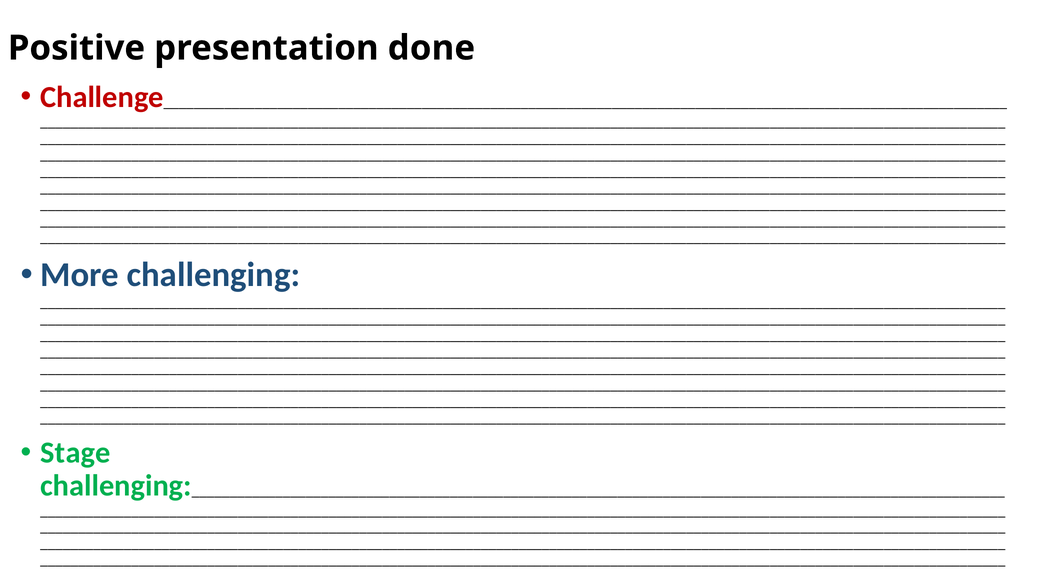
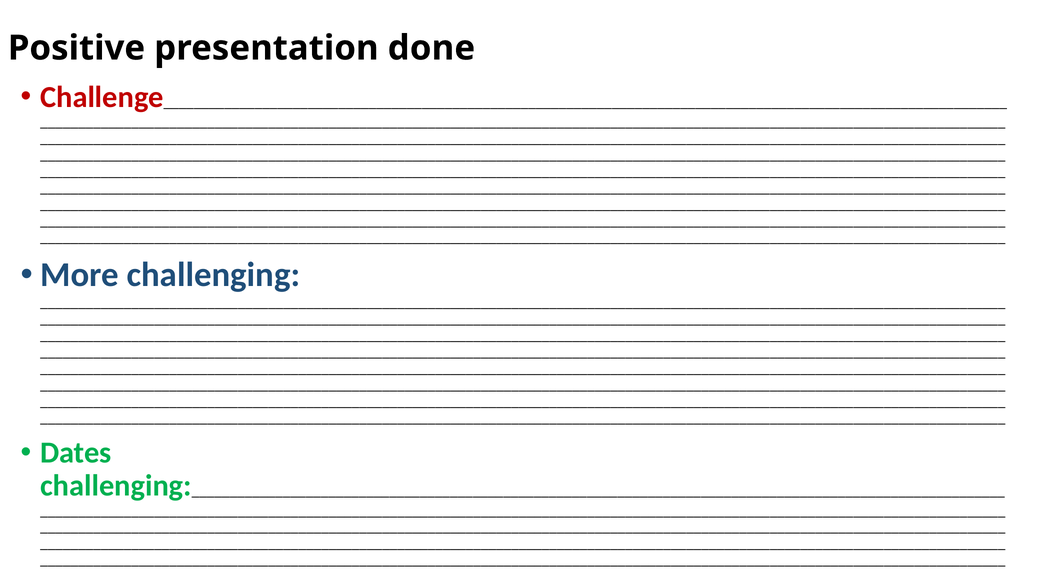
Stage: Stage -> Dates
